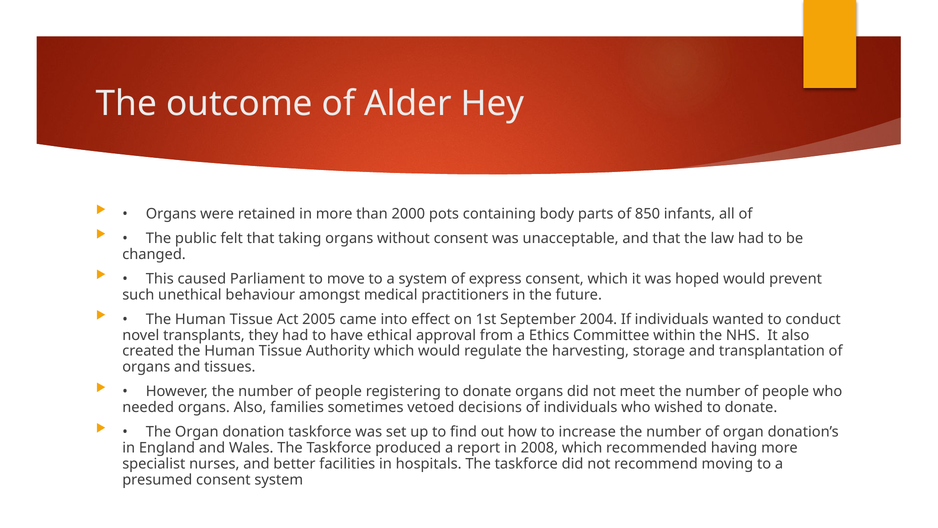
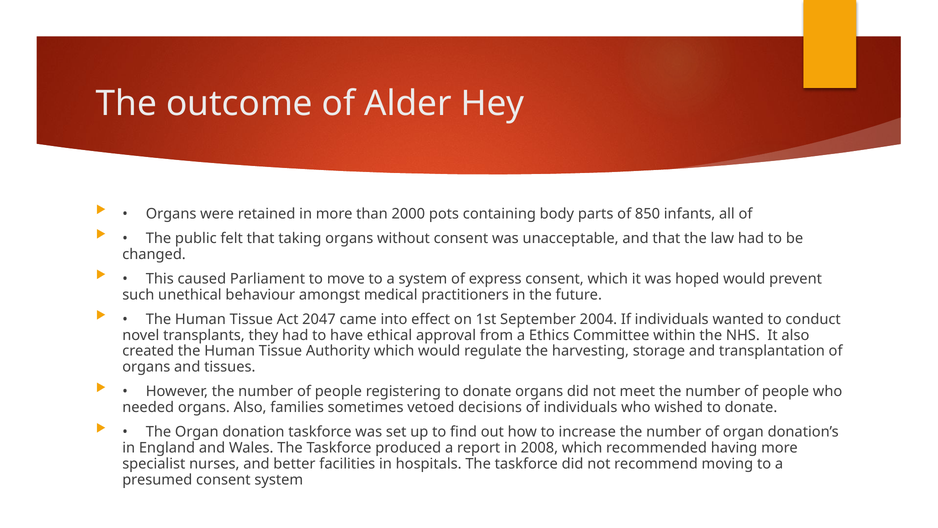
2005: 2005 -> 2047
